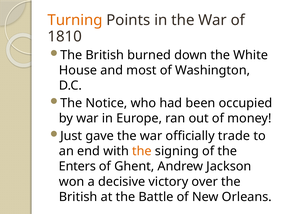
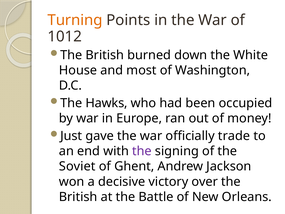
1810: 1810 -> 1012
Notice: Notice -> Hawks
the at (142, 151) colour: orange -> purple
Enters: Enters -> Soviet
